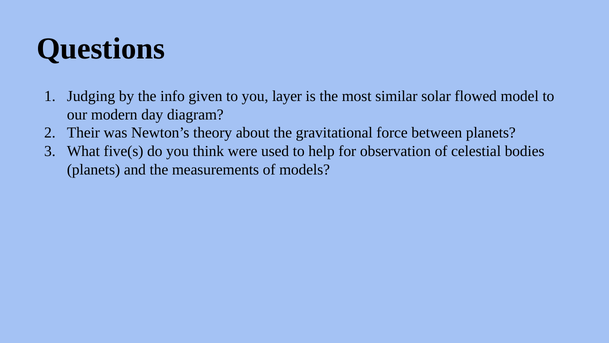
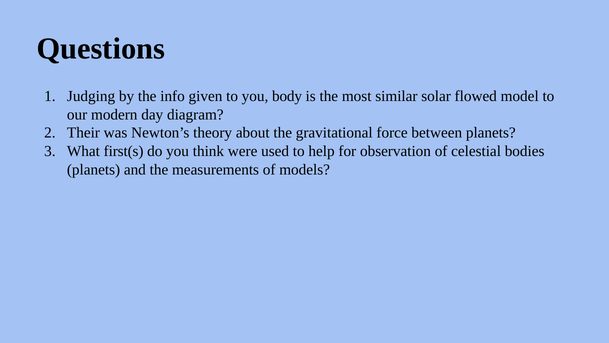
layer: layer -> body
five(s: five(s -> first(s
